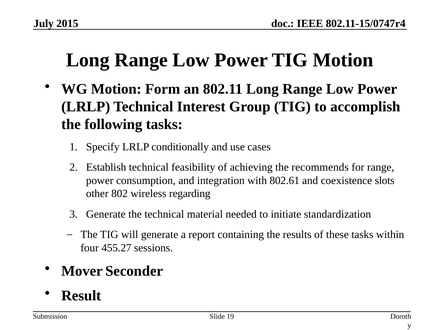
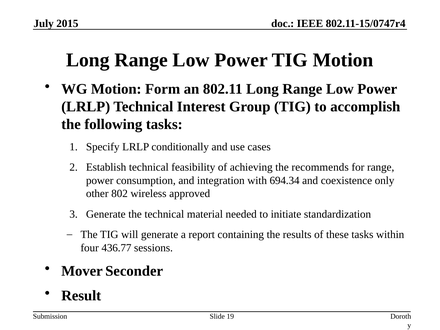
802.61: 802.61 -> 694.34
slots: slots -> only
regarding: regarding -> approved
455.27: 455.27 -> 436.77
